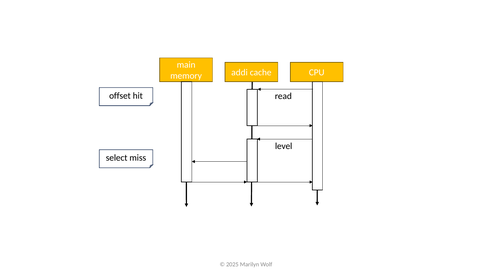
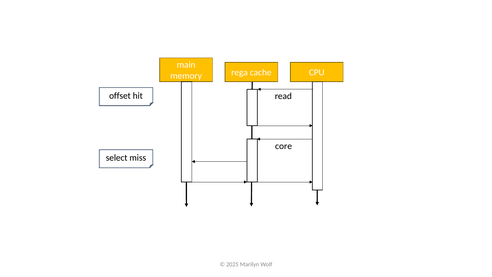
addi: addi -> rega
level: level -> core
